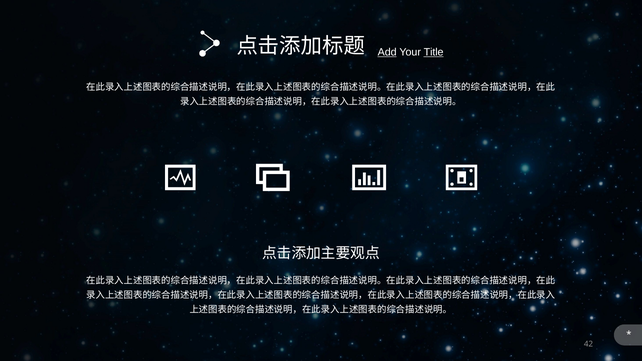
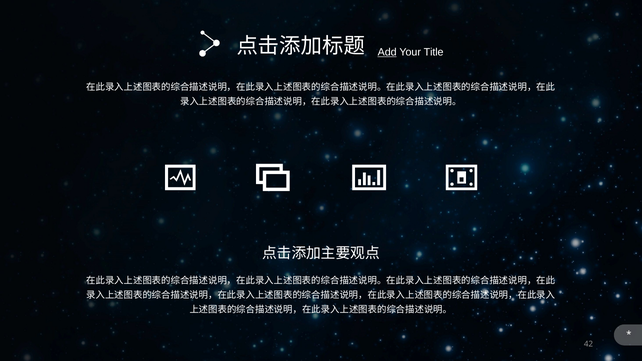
Title underline: present -> none
